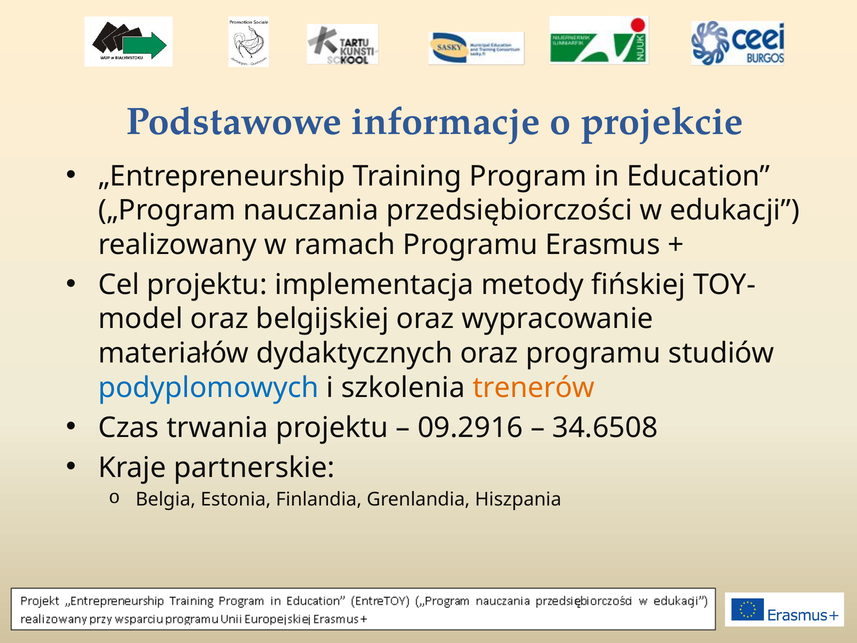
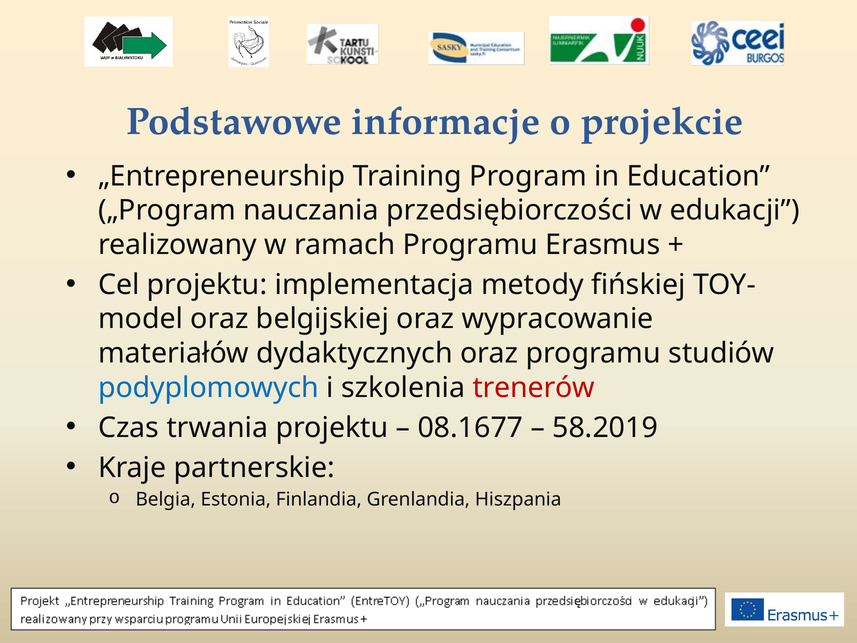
trenerów colour: orange -> red
09.2916: 09.2916 -> 08.1677
34.6508: 34.6508 -> 58.2019
